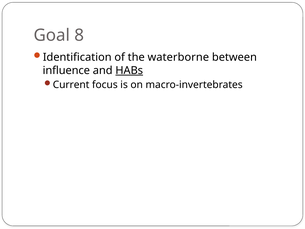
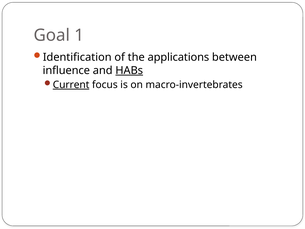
8: 8 -> 1
waterborne: waterborne -> applications
Current underline: none -> present
